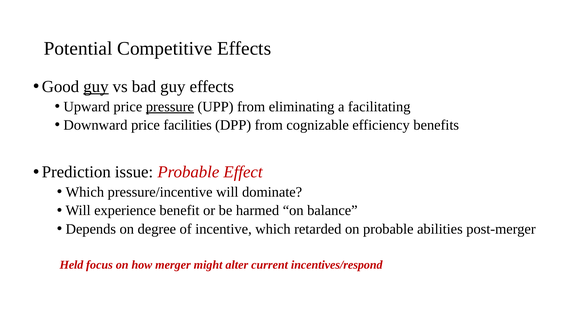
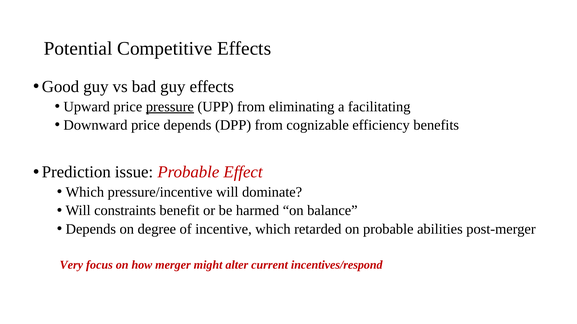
guy at (96, 87) underline: present -> none
price facilities: facilities -> depends
experience: experience -> constraints
Held: Held -> Very
